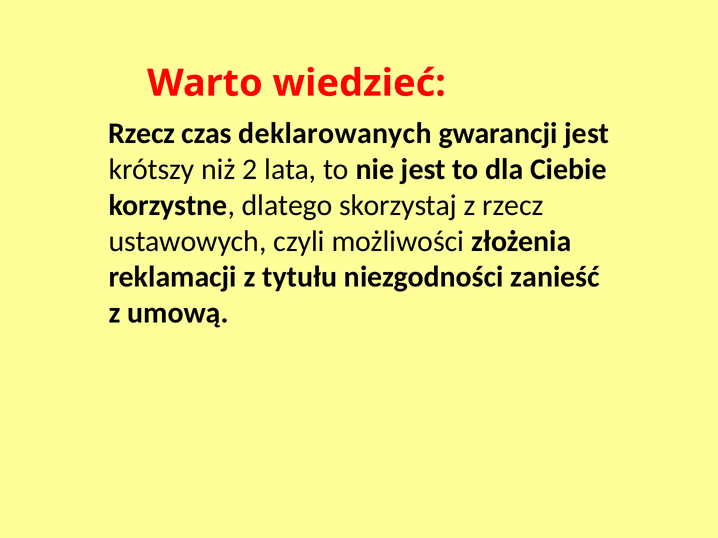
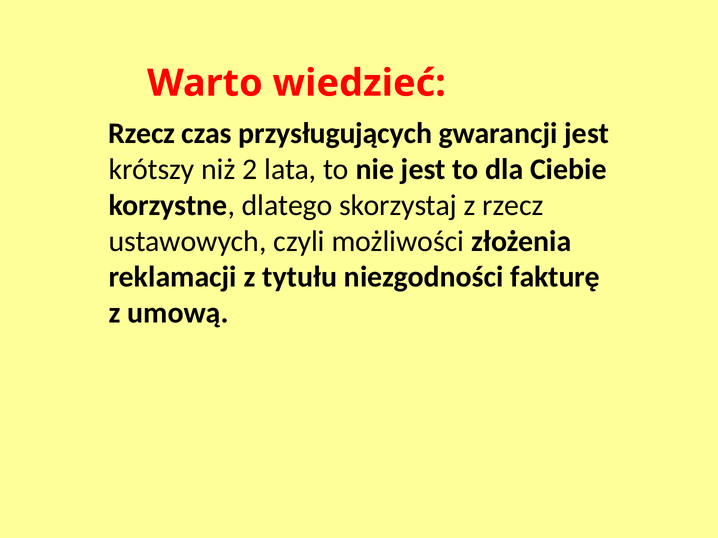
deklarowanych: deklarowanych -> przysługujących
zanieść: zanieść -> fakturę
